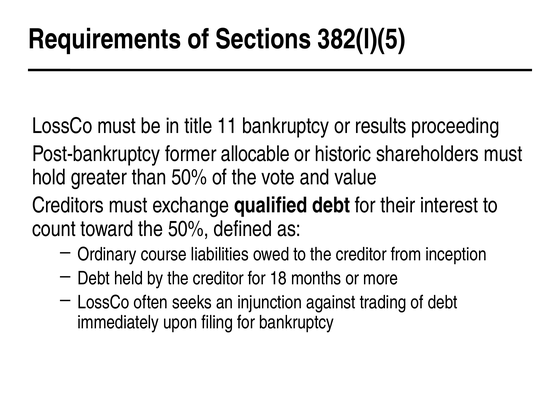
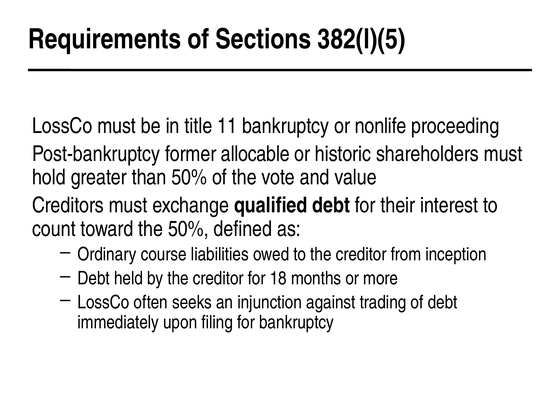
results: results -> nonlife
